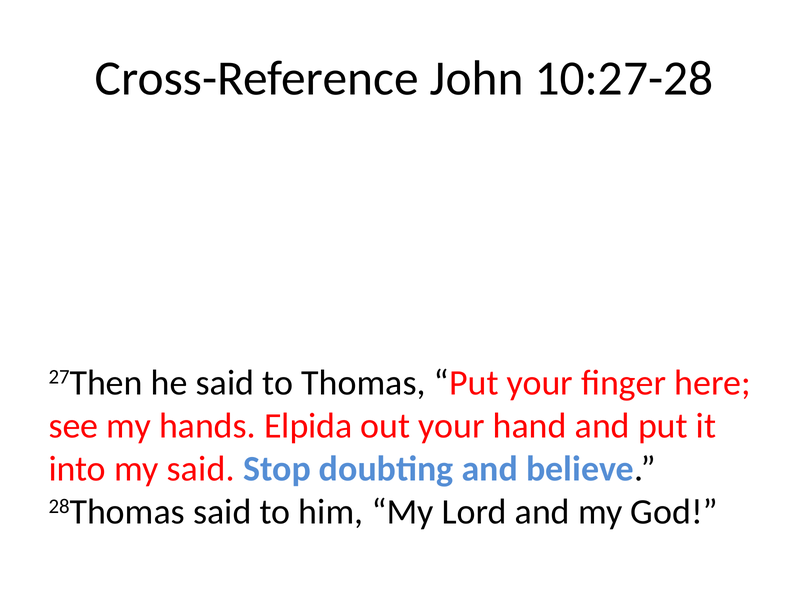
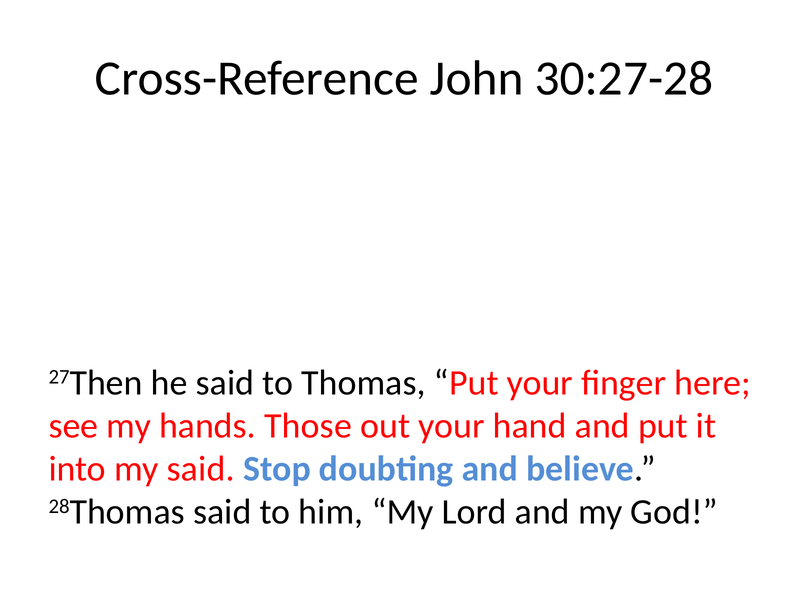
10:27-28: 10:27-28 -> 30:27-28
Elpida: Elpida -> Those
